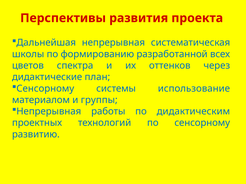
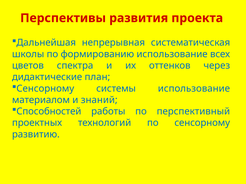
формированию разработанной: разработанной -> использование
группы: группы -> знаний
Непрерывная at (49, 112): Непрерывная -> Способностей
дидактическим: дидактическим -> перспективный
